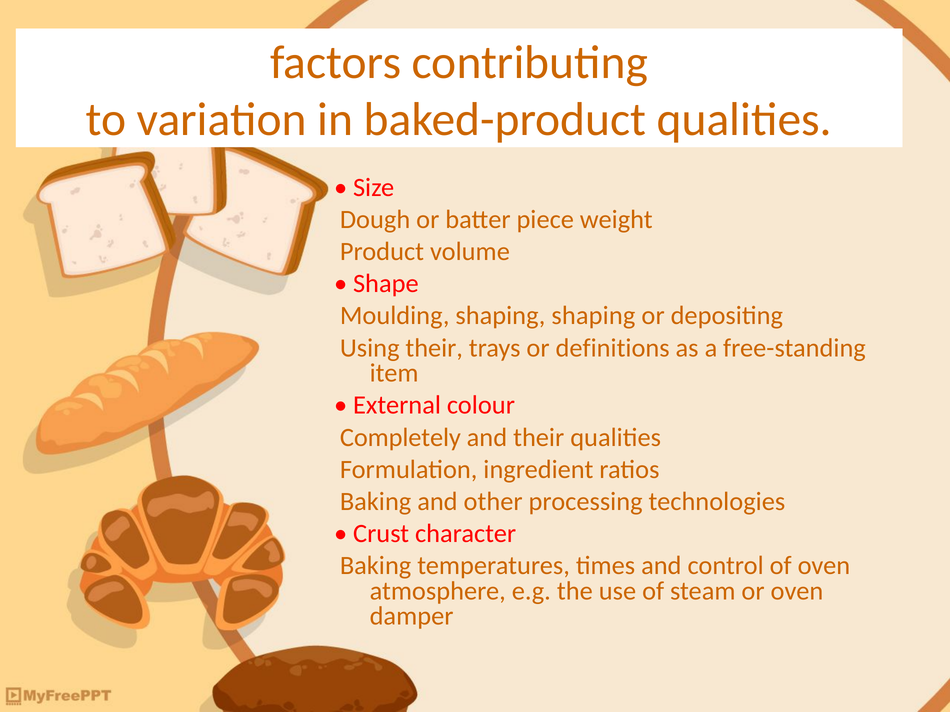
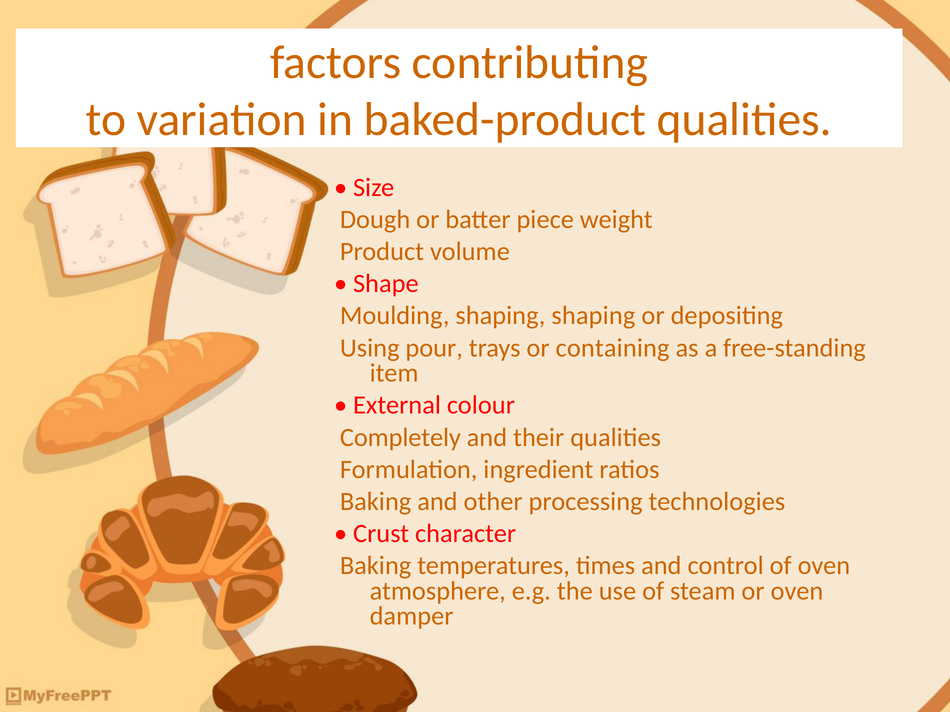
Using their: their -> pour
definitions: definitions -> containing
